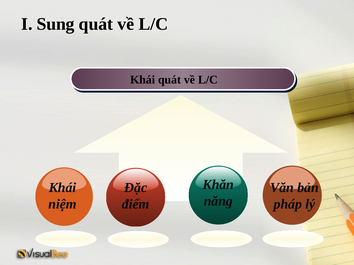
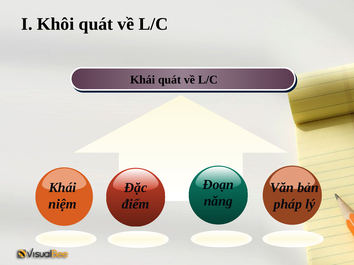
Sung: Sung -> Khôi
Khăn: Khăn -> Đoạn
